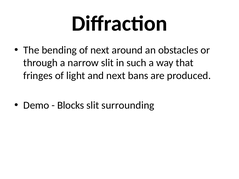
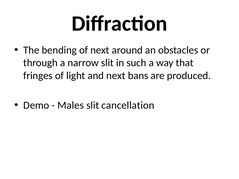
Blocks: Blocks -> Males
surrounding: surrounding -> cancellation
